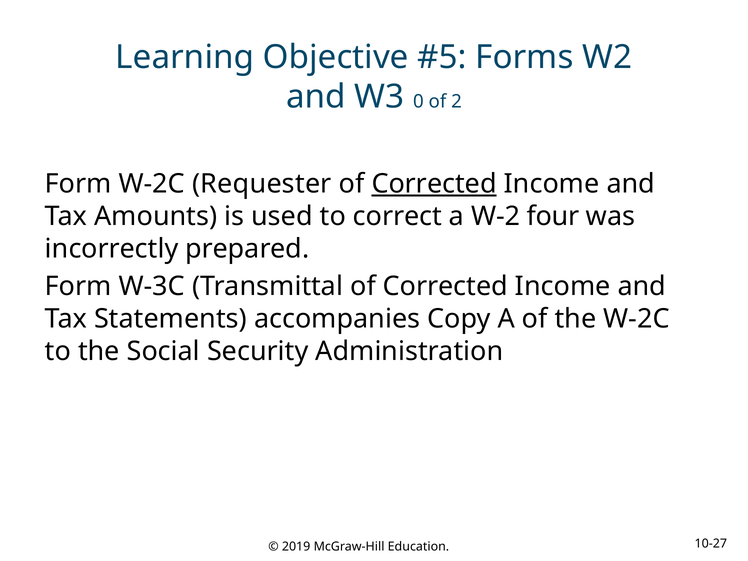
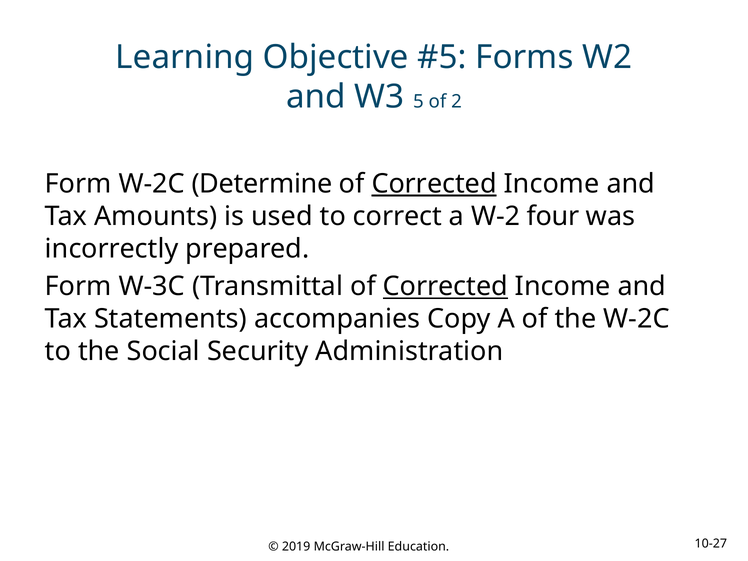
0: 0 -> 5
Requester: Requester -> Determine
Corrected at (445, 286) underline: none -> present
